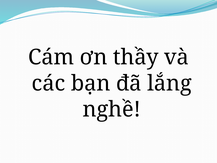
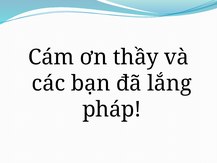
nghề: nghề -> pháp
